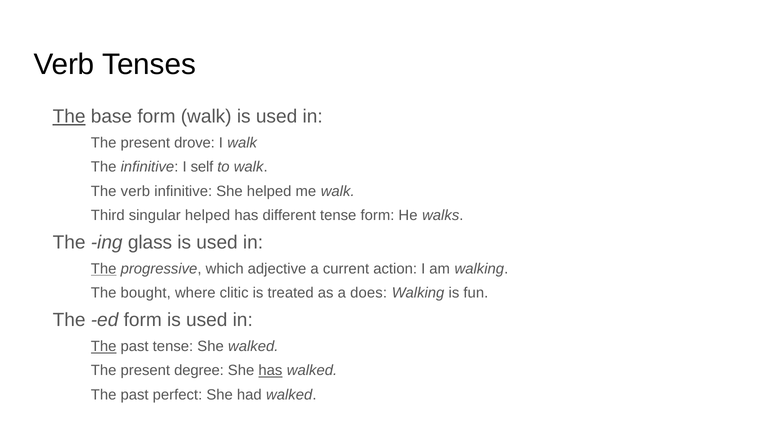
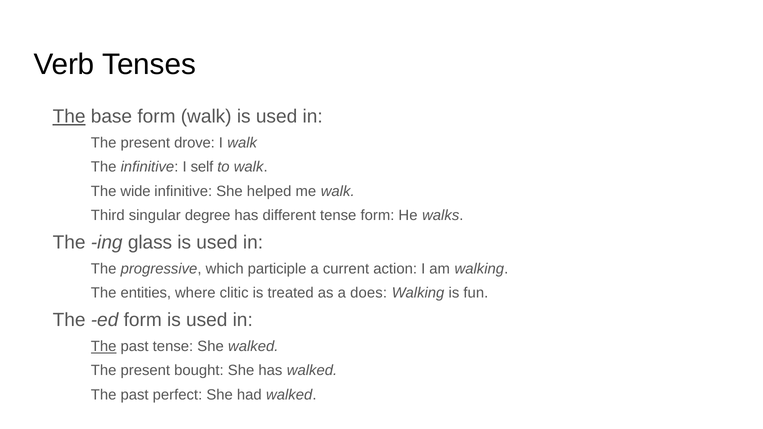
The verb: verb -> wide
singular helped: helped -> degree
The at (104, 269) underline: present -> none
adjective: adjective -> participle
bought: bought -> entities
degree: degree -> bought
has at (270, 371) underline: present -> none
